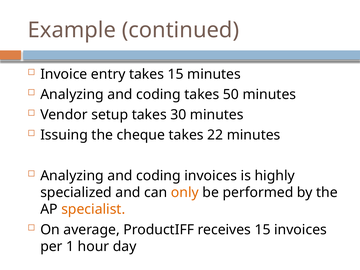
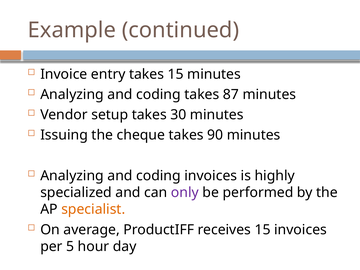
50: 50 -> 87
22: 22 -> 90
only colour: orange -> purple
1: 1 -> 5
